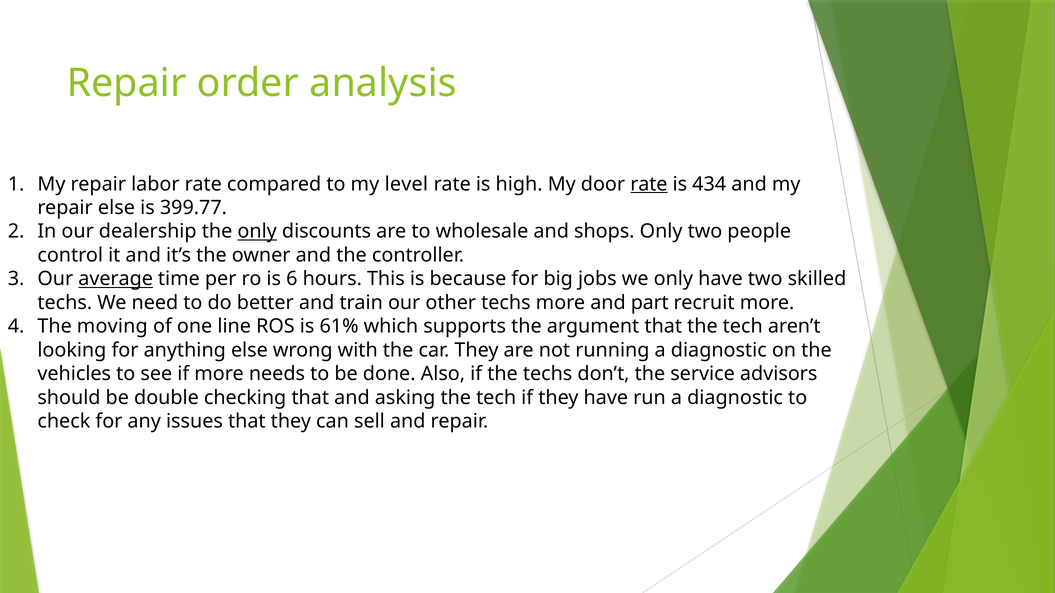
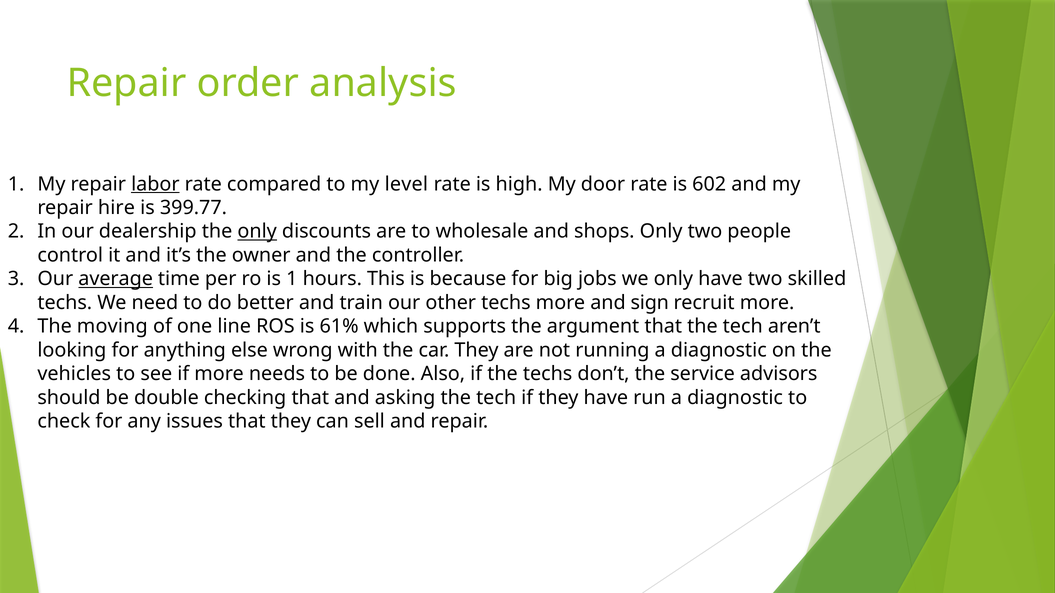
labor underline: none -> present
rate at (649, 184) underline: present -> none
434: 434 -> 602
repair else: else -> hire
is 6: 6 -> 1
part: part -> sign
